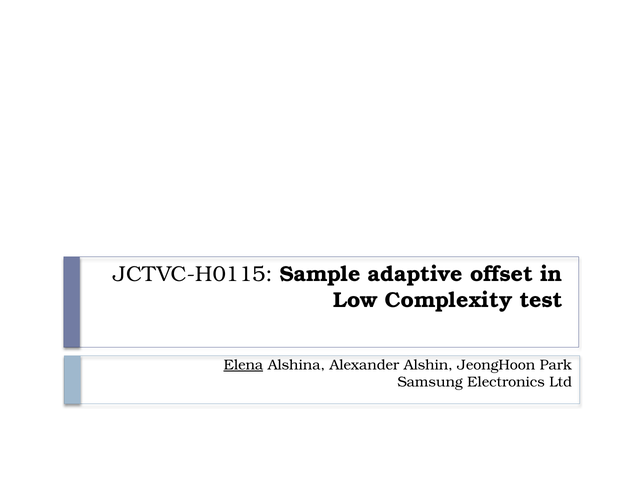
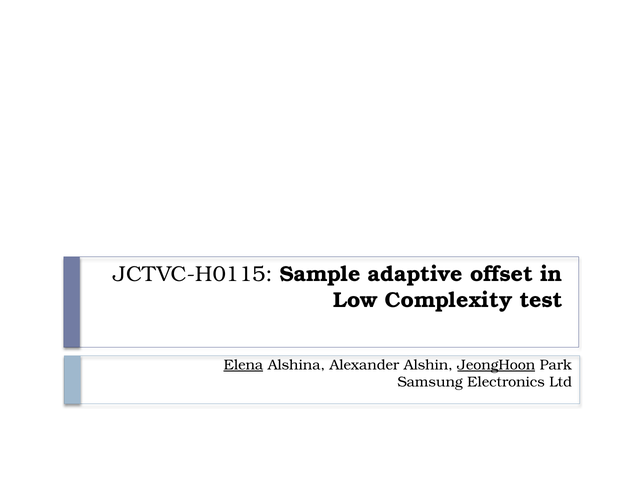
JeongHoon underline: none -> present
